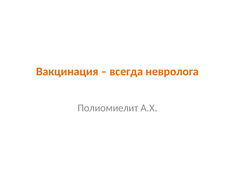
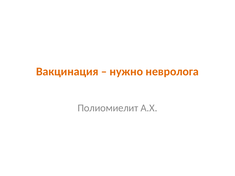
всегда: всегда -> нужно
